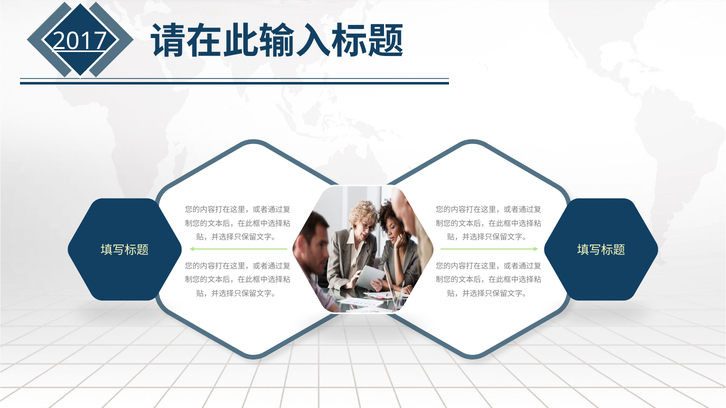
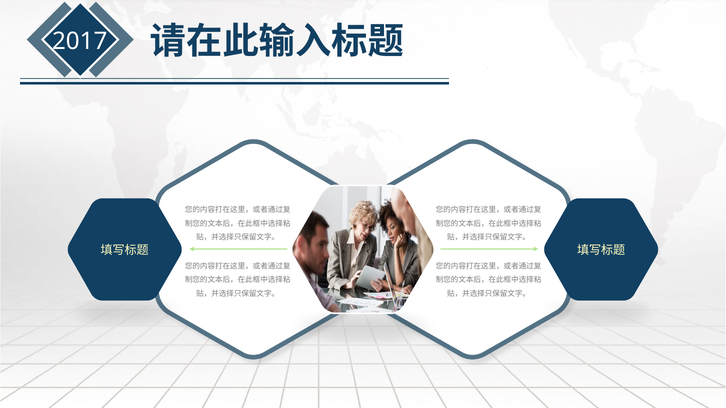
2017 underline: present -> none
